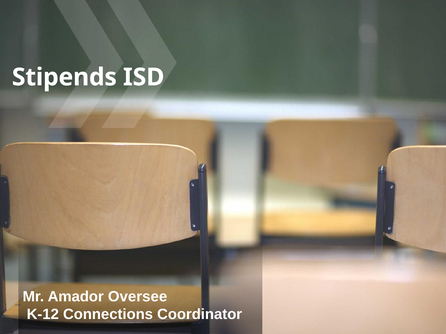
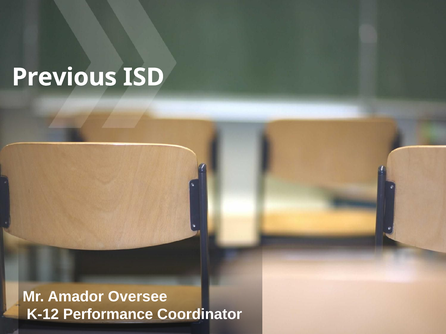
Stipends: Stipends -> Previous
Connections: Connections -> Performance
